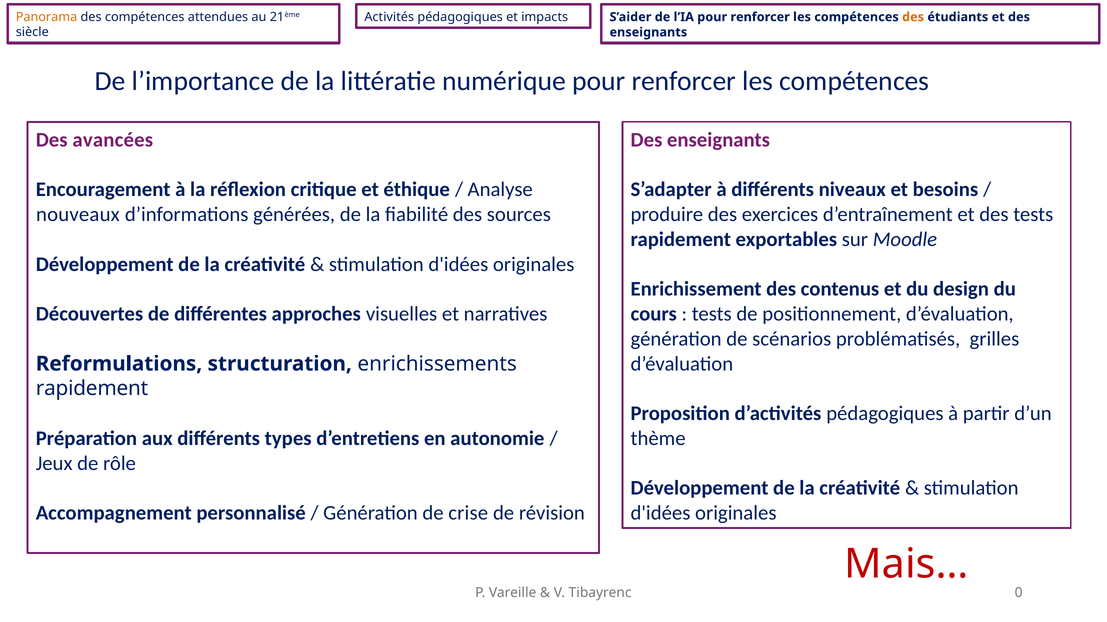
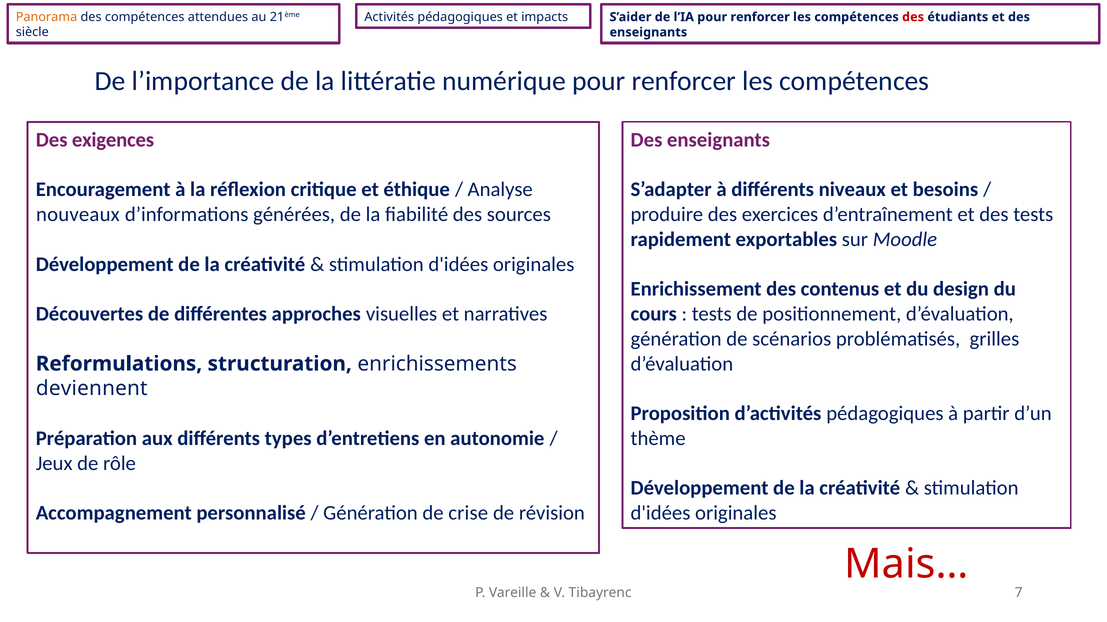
des at (913, 17) colour: orange -> red
avancées: avancées -> exigences
rapidement at (92, 389): rapidement -> deviennent
0: 0 -> 7
